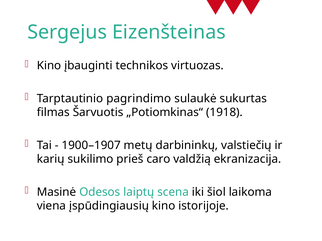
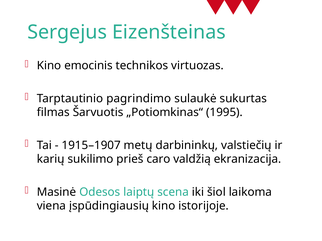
įbauginti: įbauginti -> emocinis
1918: 1918 -> 1995
1900–1907: 1900–1907 -> 1915–1907
